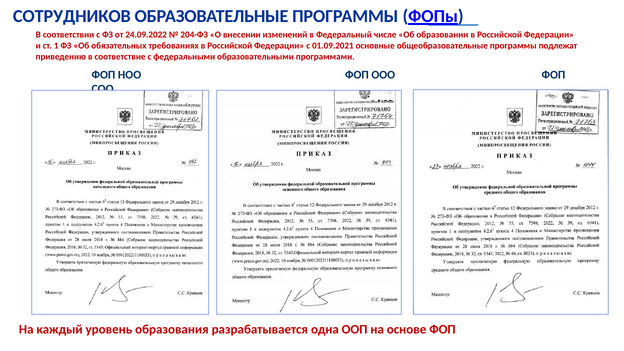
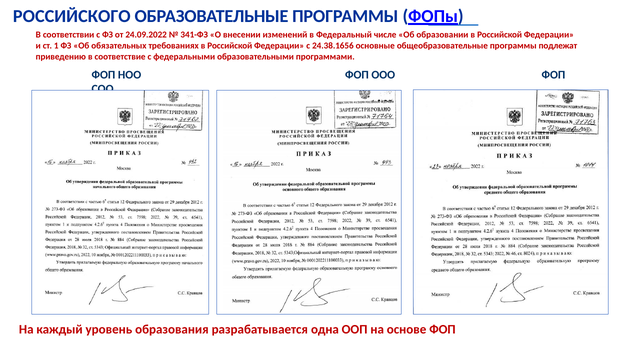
СОТРУДНИКОВ: СОТРУДНИКОВ -> РОССИЙСКОГО
204-ФЗ: 204-ФЗ -> 341-ФЗ
01.09.2021: 01.09.2021 -> 24.38.1656
